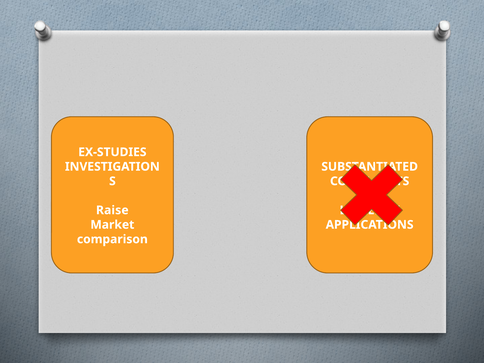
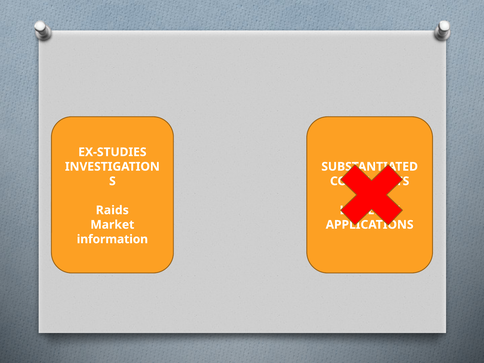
Raise: Raise -> Raids
comparison: comparison -> information
